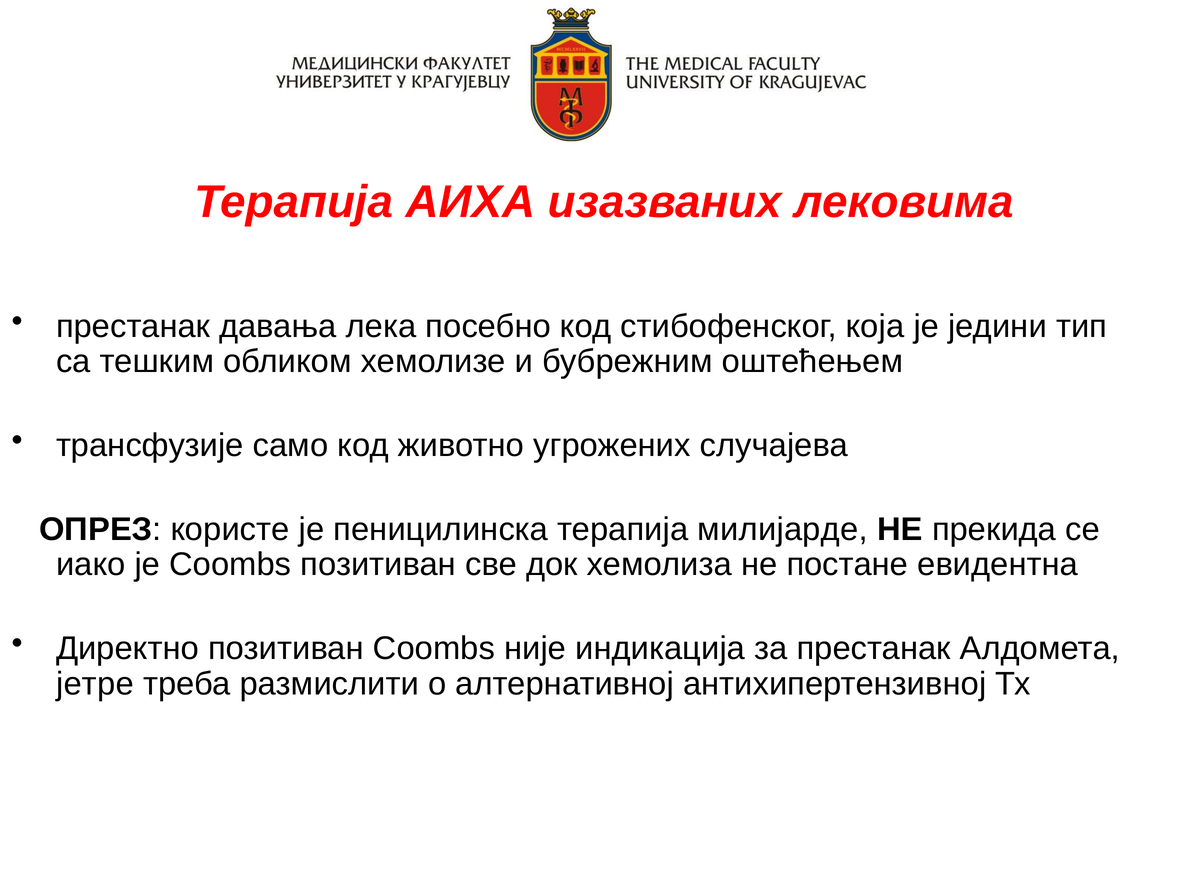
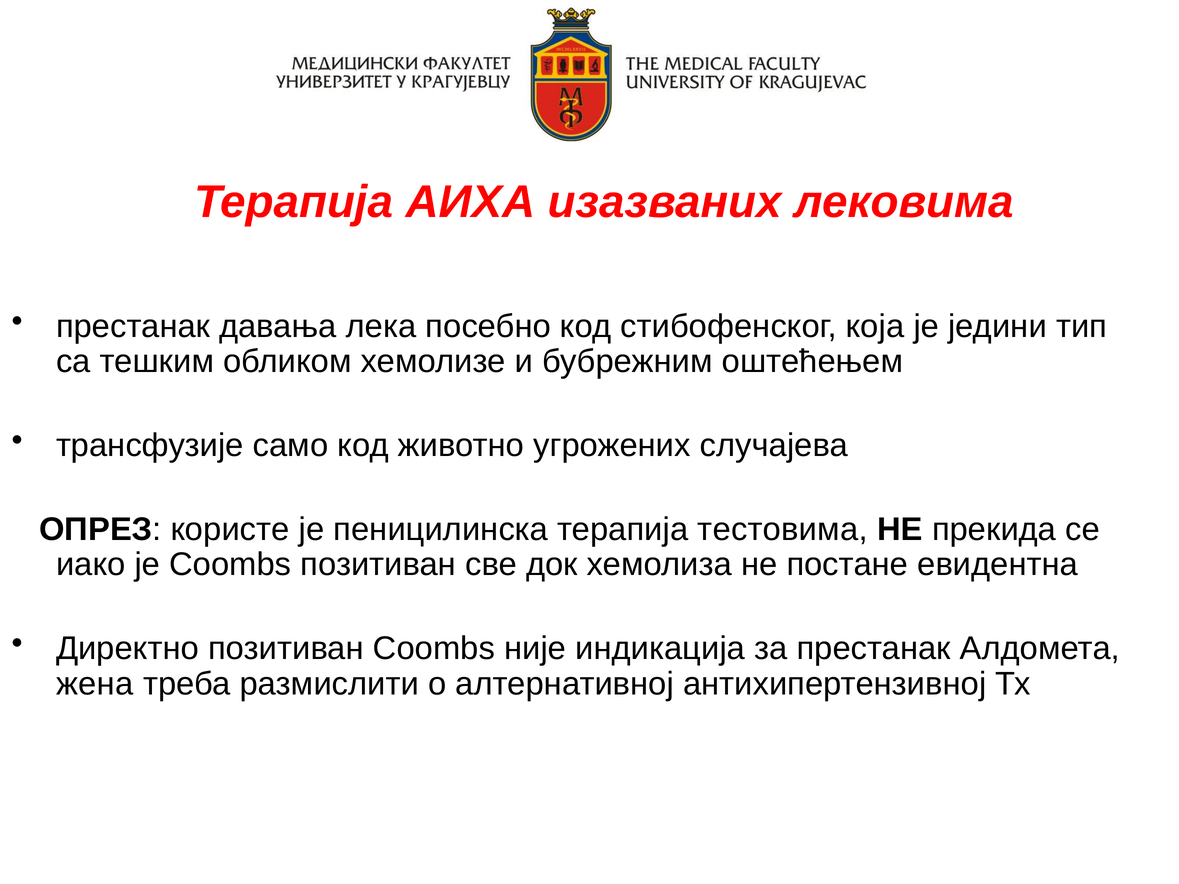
милијарде: милијарде -> тестовима
jeтрe: jeтрe -> жена
